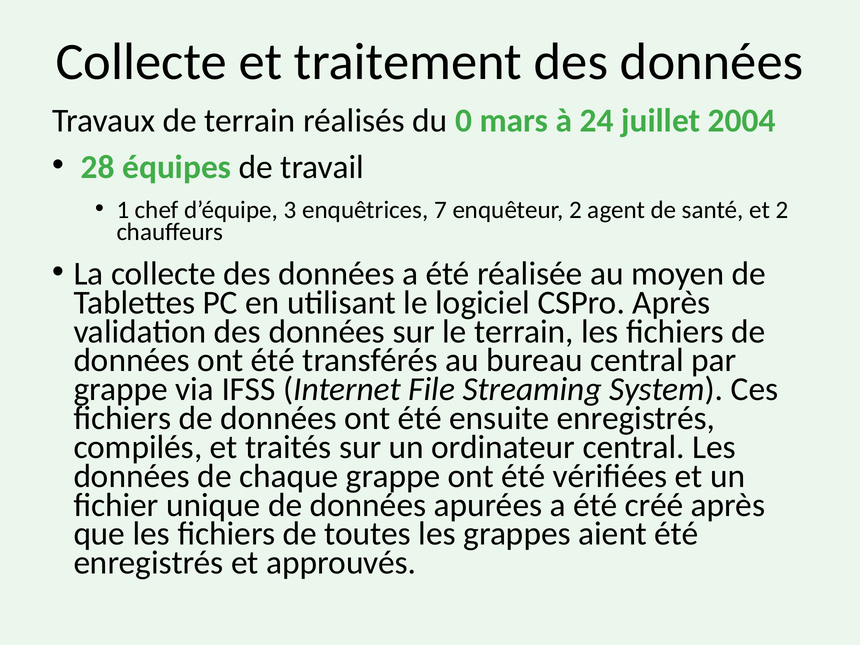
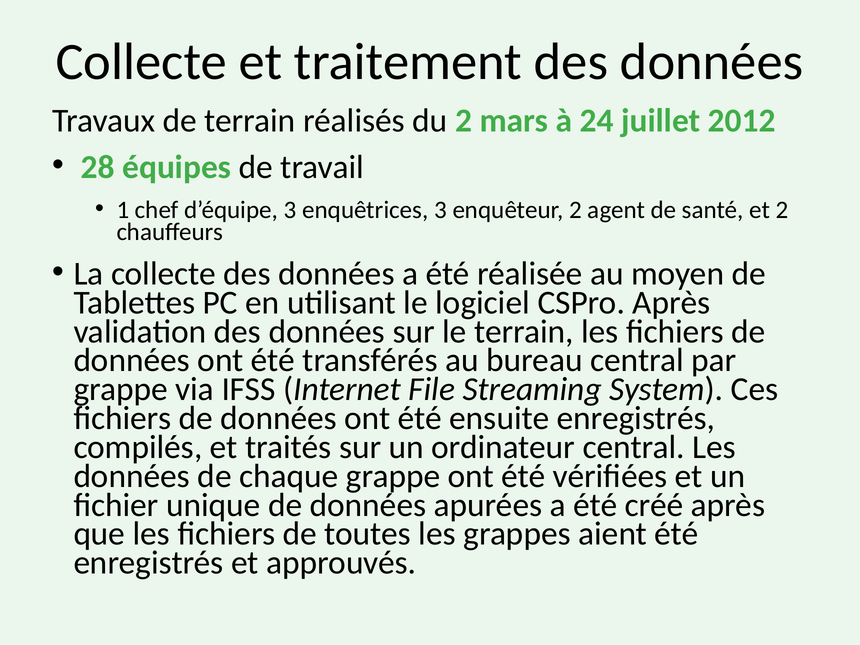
du 0: 0 -> 2
2004: 2004 -> 2012
enquêtrices 7: 7 -> 3
